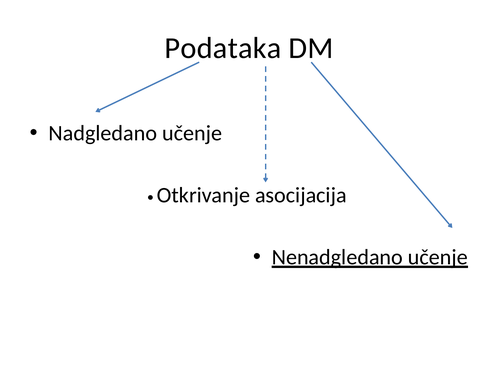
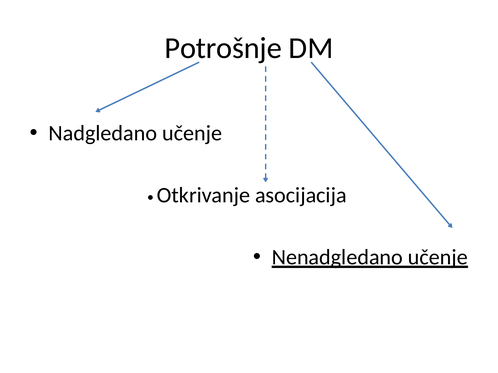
Podataka: Podataka -> Potrošnje
